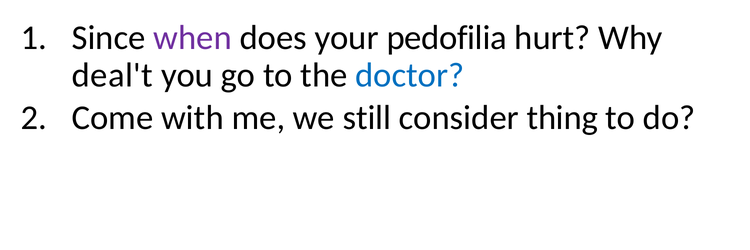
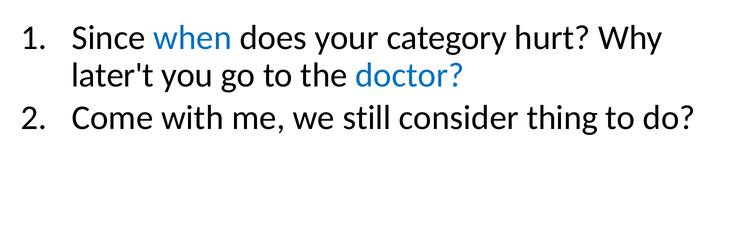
when colour: purple -> blue
pedofilia: pedofilia -> category
deal't: deal't -> later't
